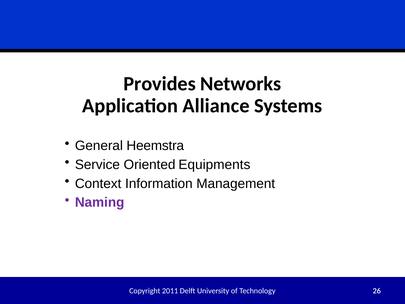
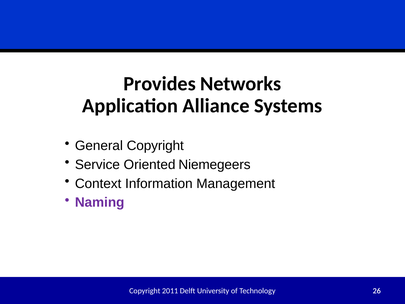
General Heemstra: Heemstra -> Copyright
Equipments: Equipments -> Niemegeers
